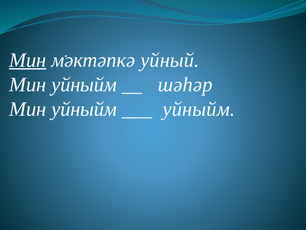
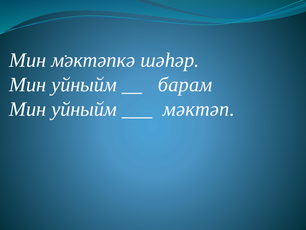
Мин at (28, 60) underline: present -> none
уйный: уйный -> шәһәр
шәһәр: шәһәр -> барам
уйныйм at (199, 109): уйныйм -> мәктәп
